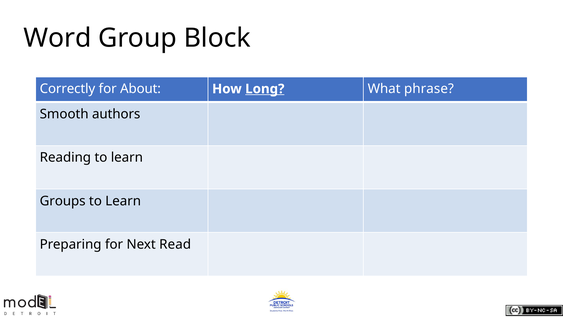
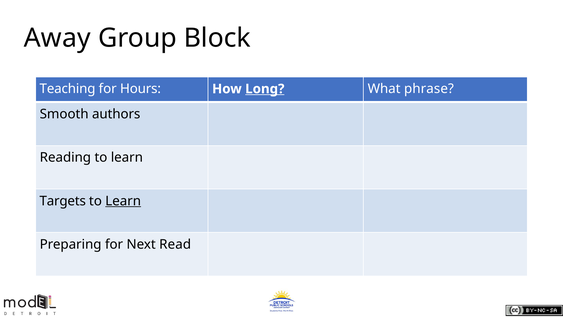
Word: Word -> Away
Correctly: Correctly -> Teaching
About: About -> Hours
Groups: Groups -> Targets
Learn at (123, 201) underline: none -> present
